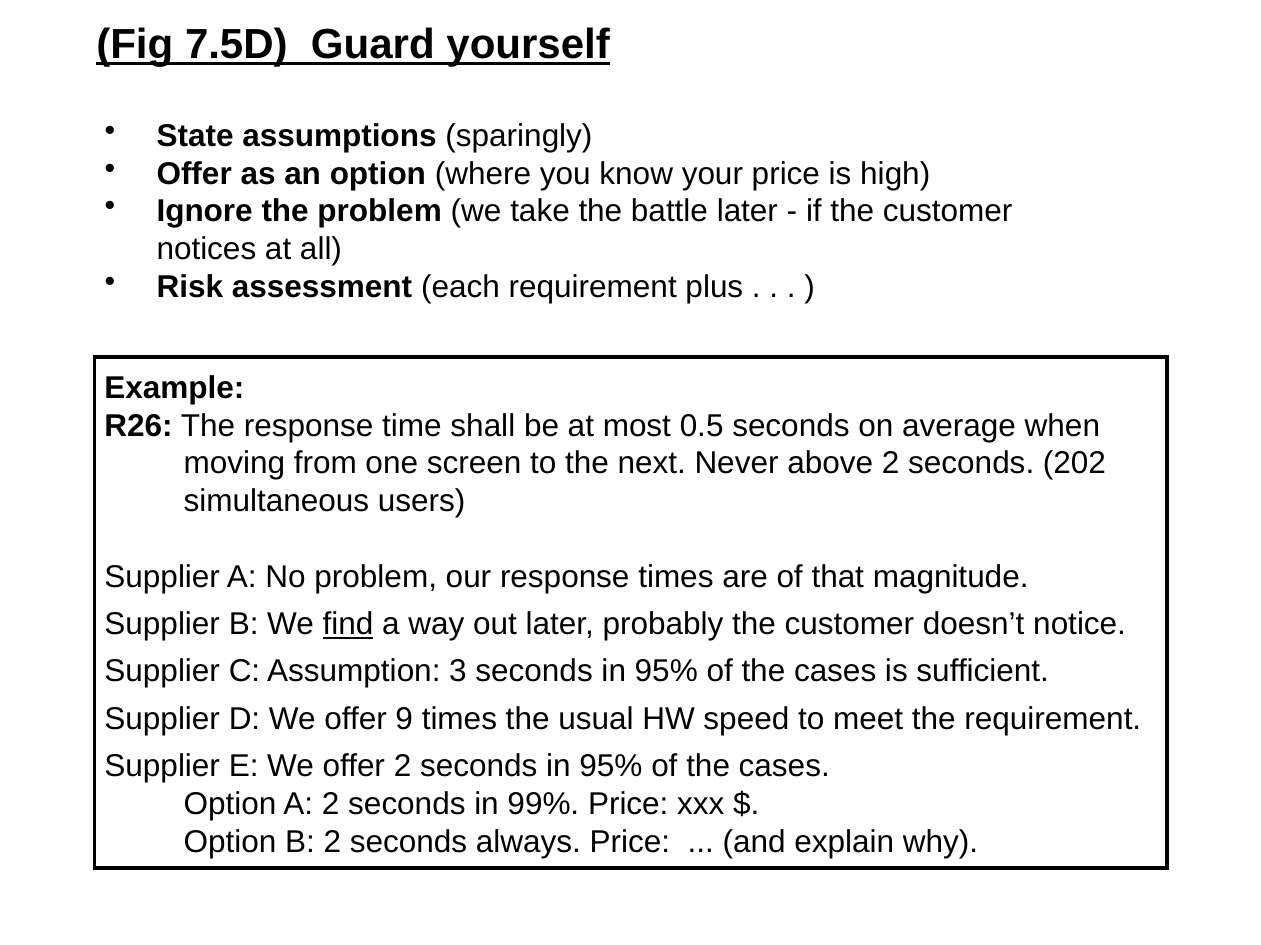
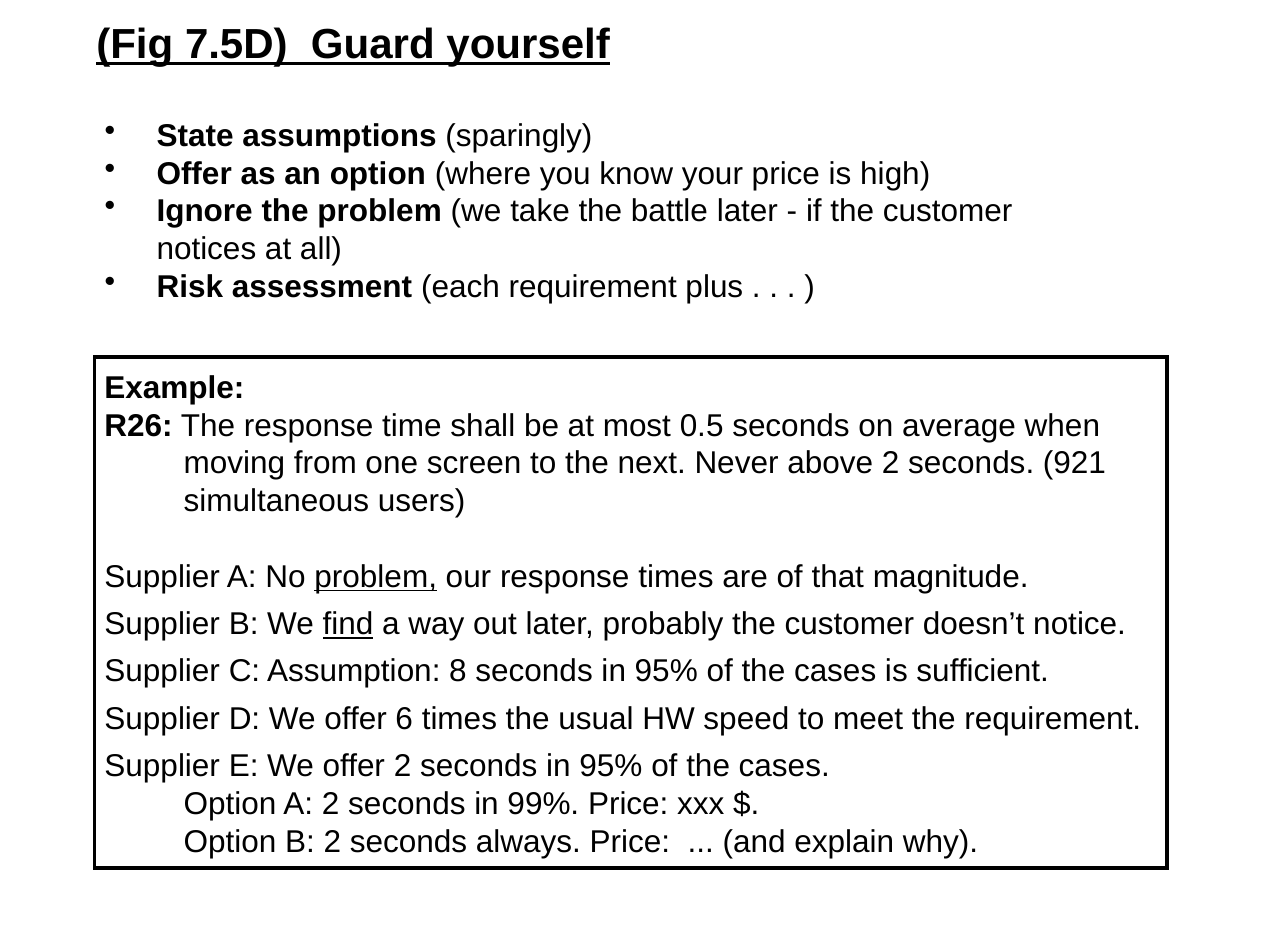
202: 202 -> 921
problem at (376, 577) underline: none -> present
3: 3 -> 8
9: 9 -> 6
